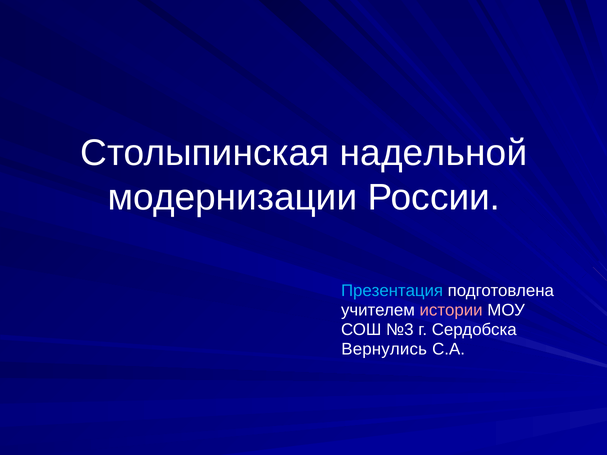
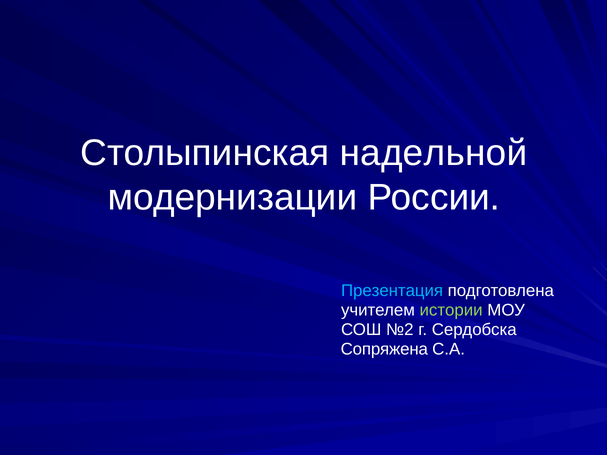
истории colour: pink -> light green
№3: №3 -> №2
Вернулись: Вернулись -> Сопряжена
